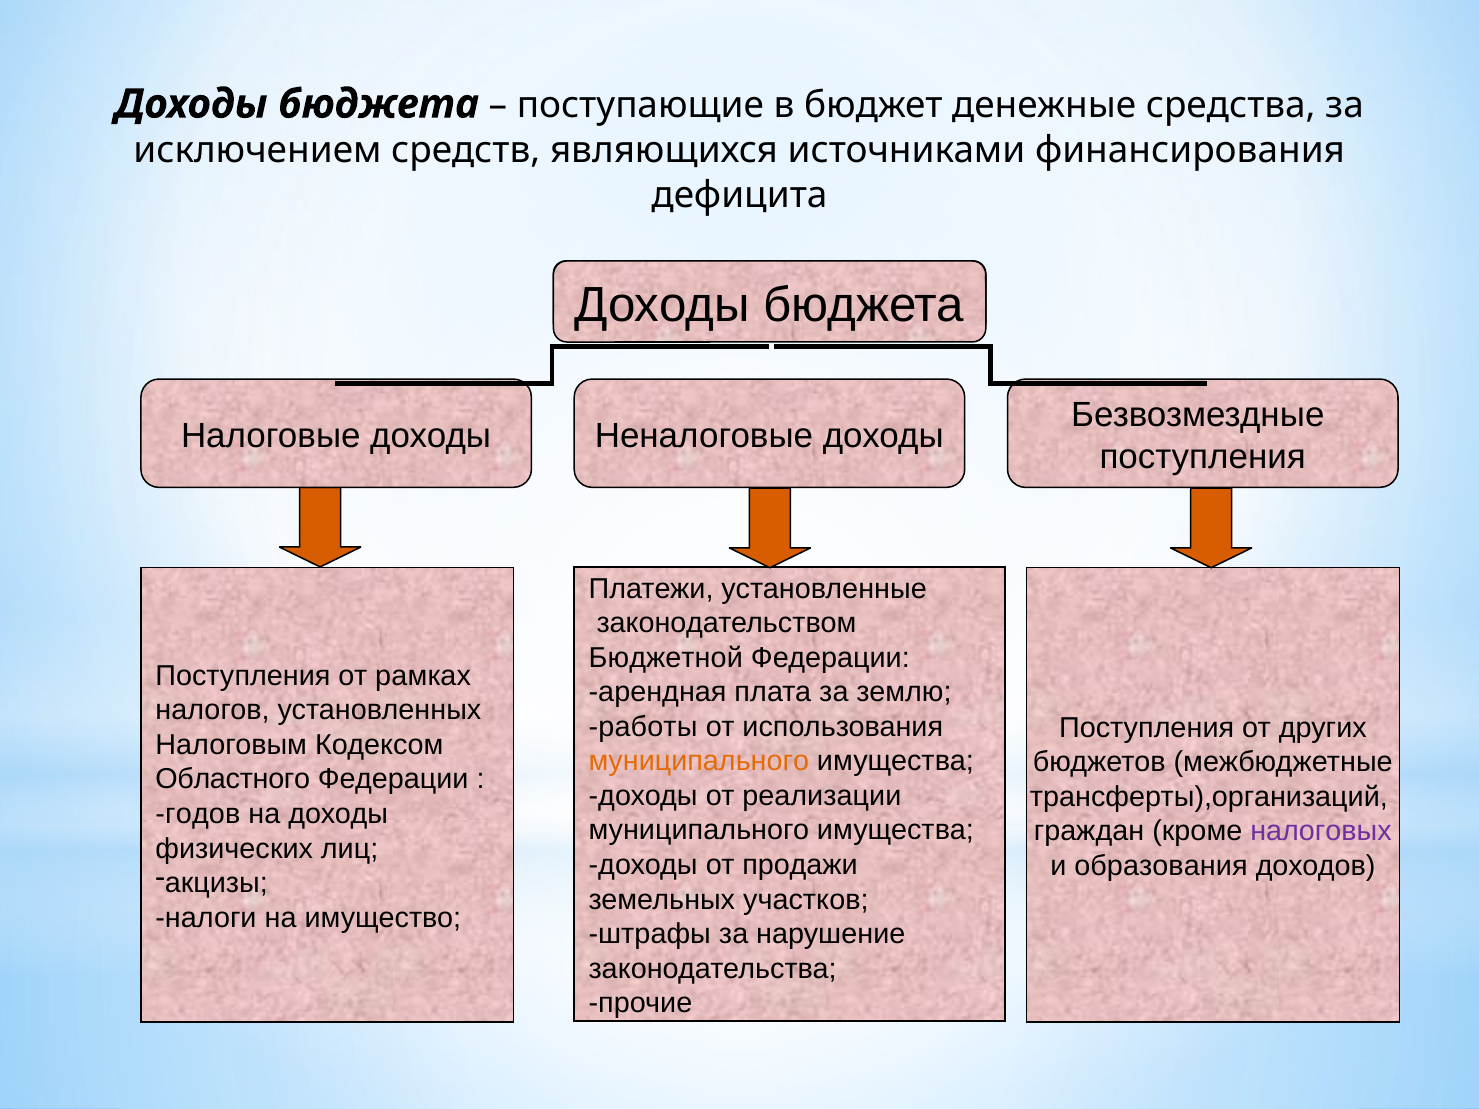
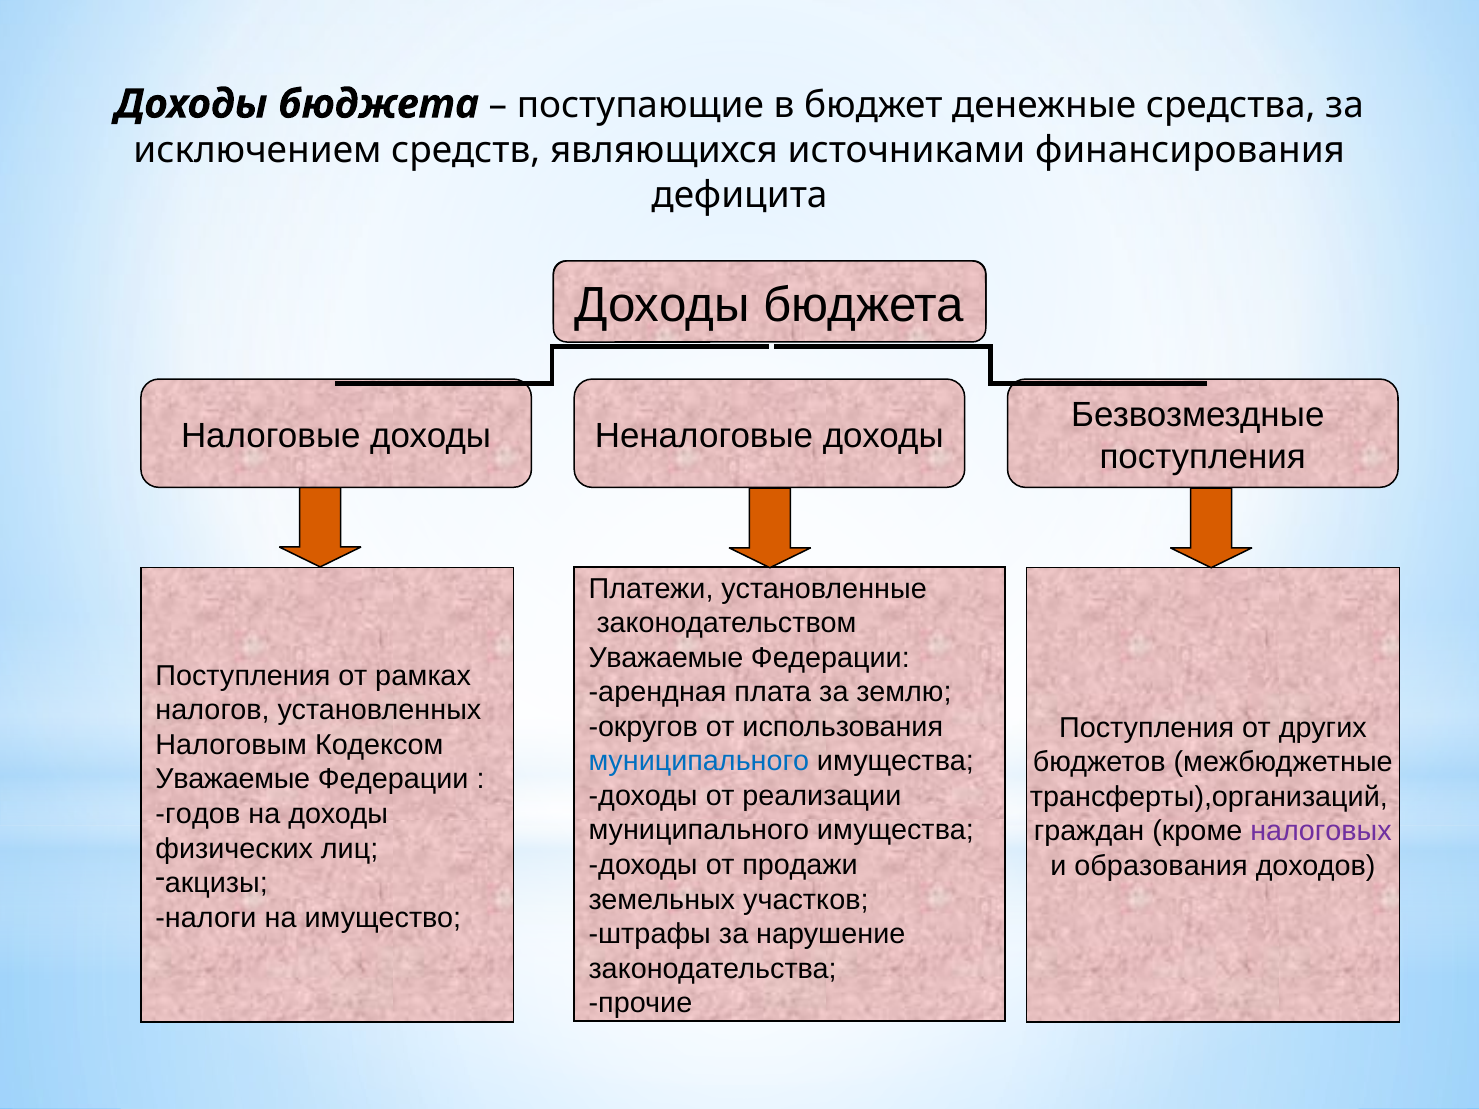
Бюджетной at (666, 658): Бюджетной -> Уважаемые
работы: работы -> округов
муниципального at (699, 762) colour: orange -> blue
Областного at (233, 780): Областного -> Уважаемые
